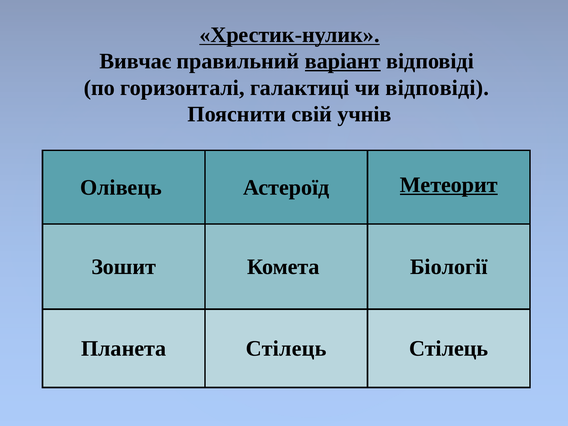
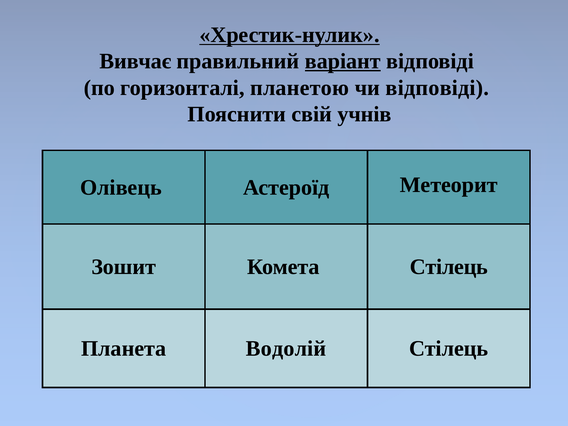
галактиці: галактиці -> планетою
Метеорит underline: present -> none
Комета Біології: Біології -> Стілець
Планета Стілець: Стілець -> Водолій
